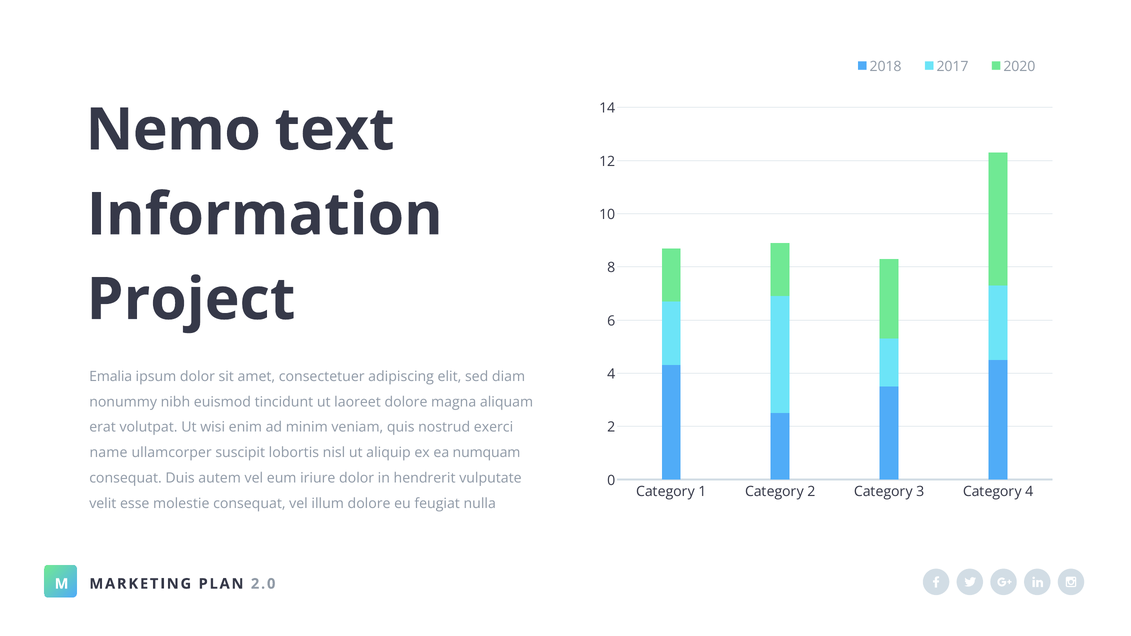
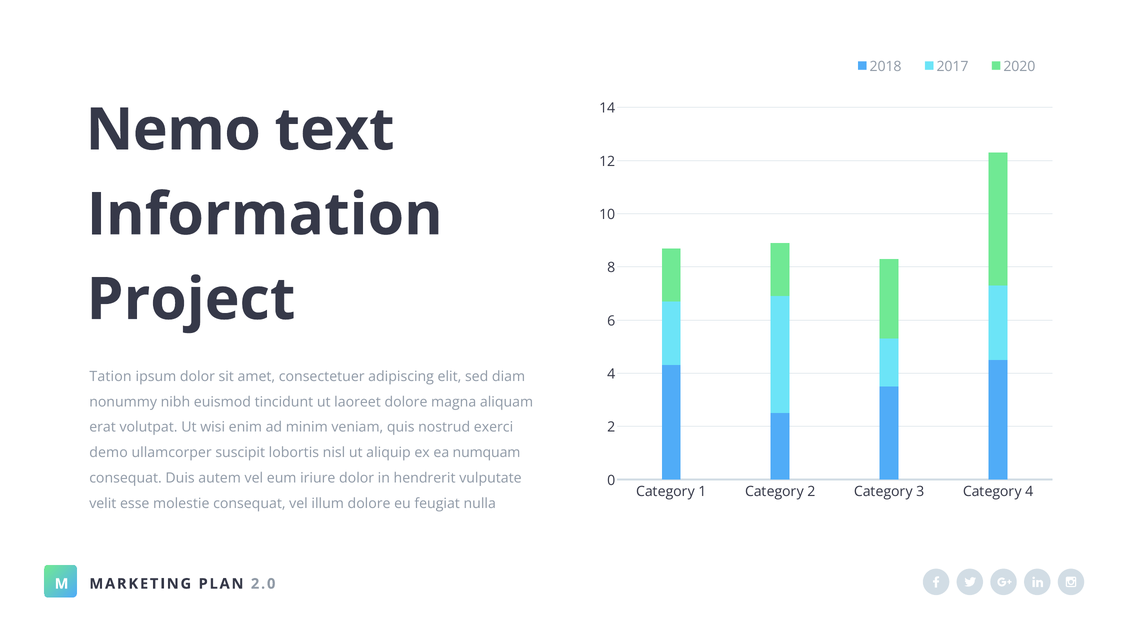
Emalia: Emalia -> Tation
name: name -> demo
